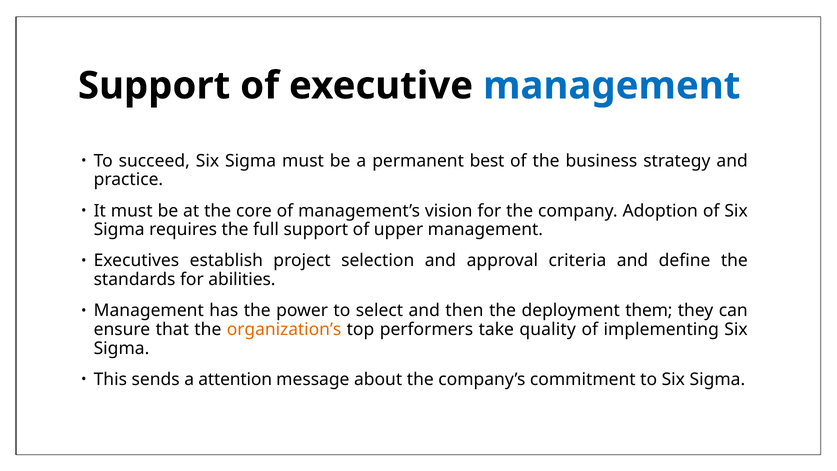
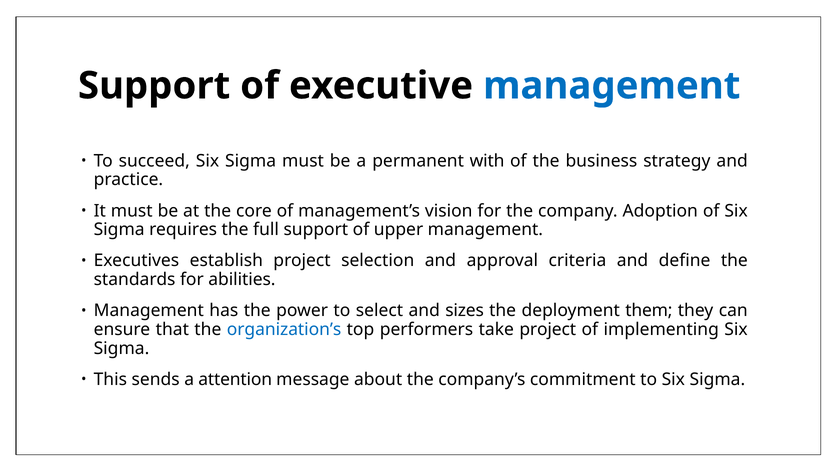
best: best -> with
then: then -> sizes
organization’s colour: orange -> blue
take quality: quality -> project
